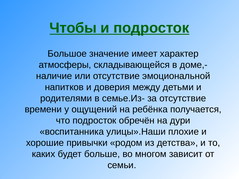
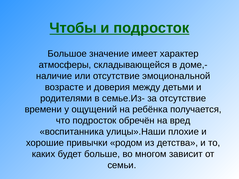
напитков: напитков -> возрасте
дури: дури -> вред
